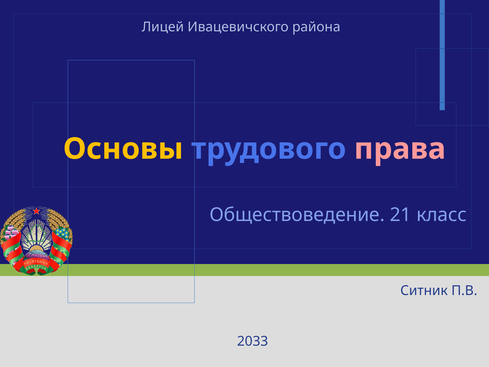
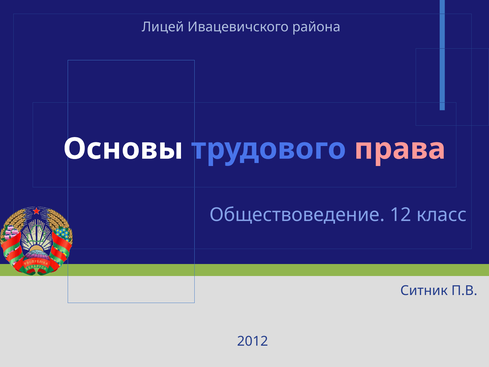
Основы colour: yellow -> white
21: 21 -> 12
2033: 2033 -> 2012
